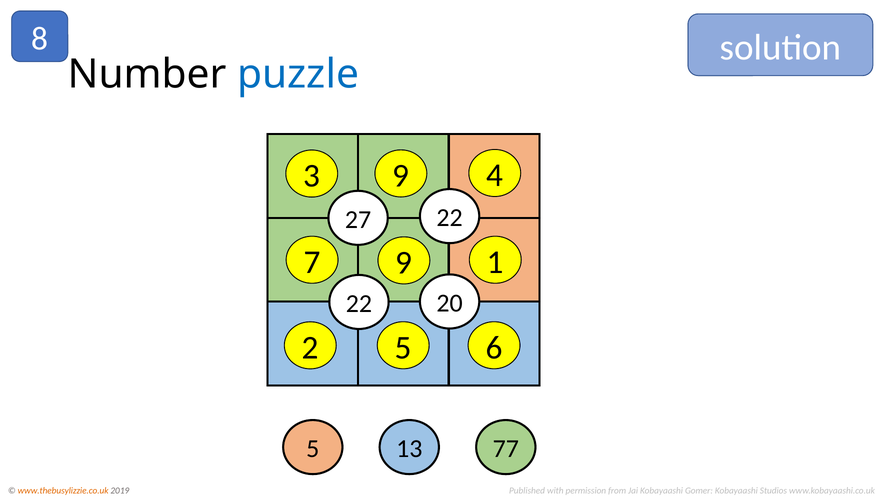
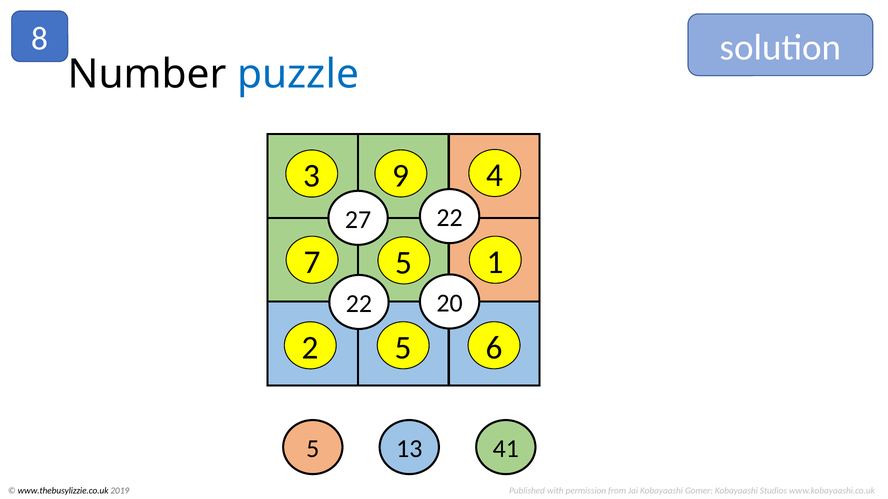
7 9: 9 -> 5
77: 77 -> 41
www.thebusylizzie.co.uk colour: orange -> black
